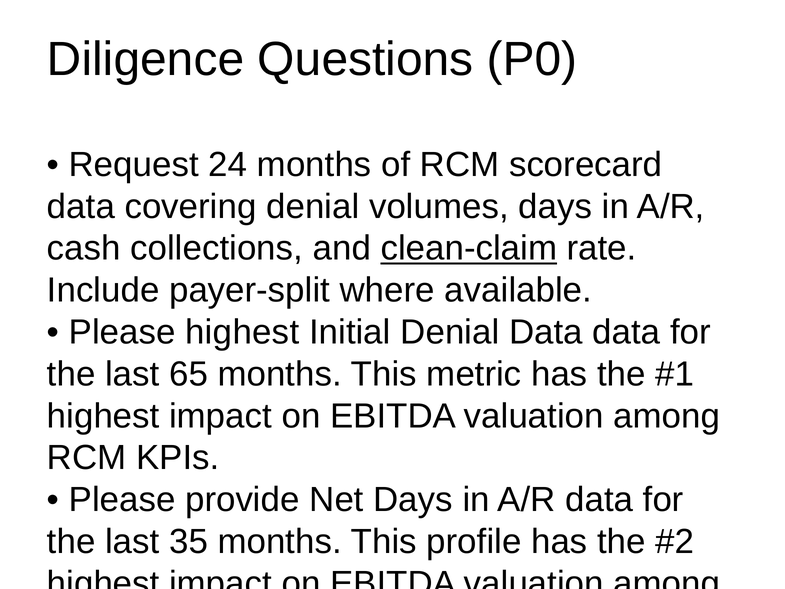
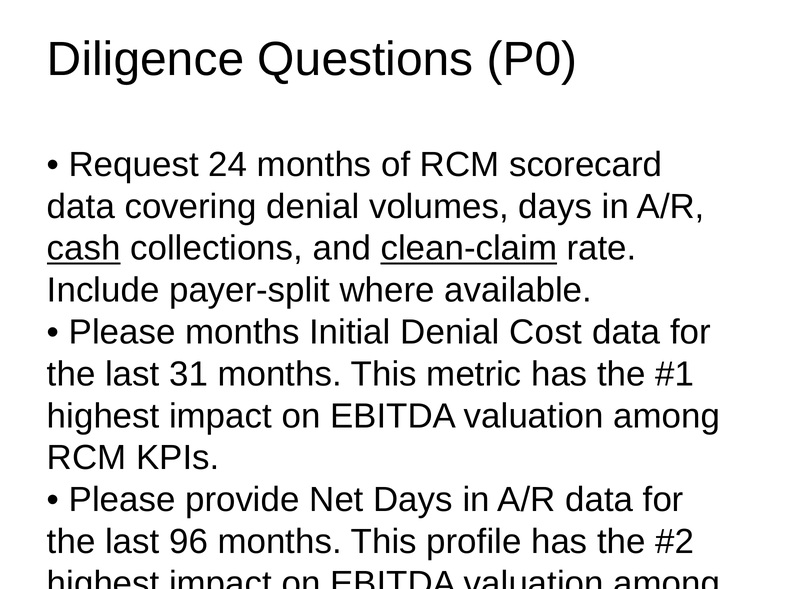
cash at (84, 248) underline: none -> present
Please highest: highest -> months
Denial Data: Data -> Cost
65: 65 -> 31
35: 35 -> 96
